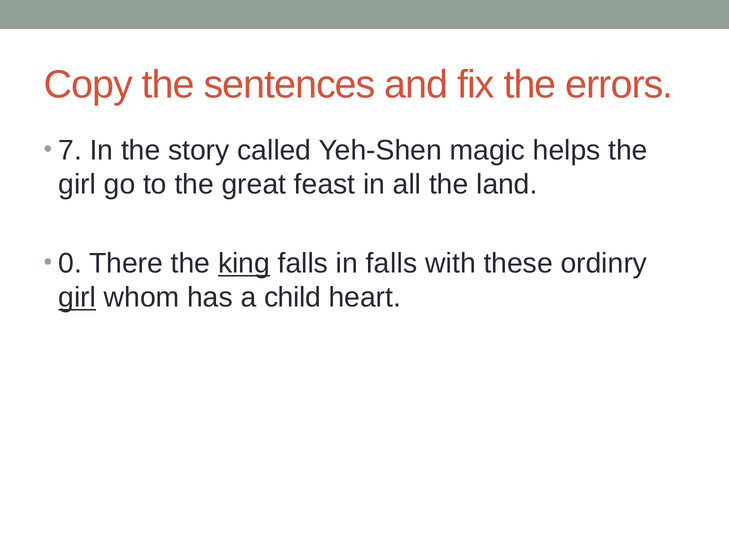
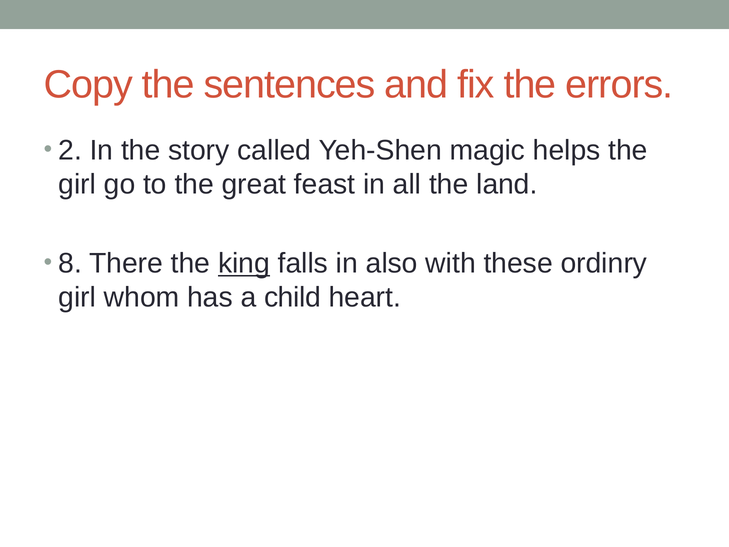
7: 7 -> 2
0: 0 -> 8
in falls: falls -> also
girl at (77, 297) underline: present -> none
